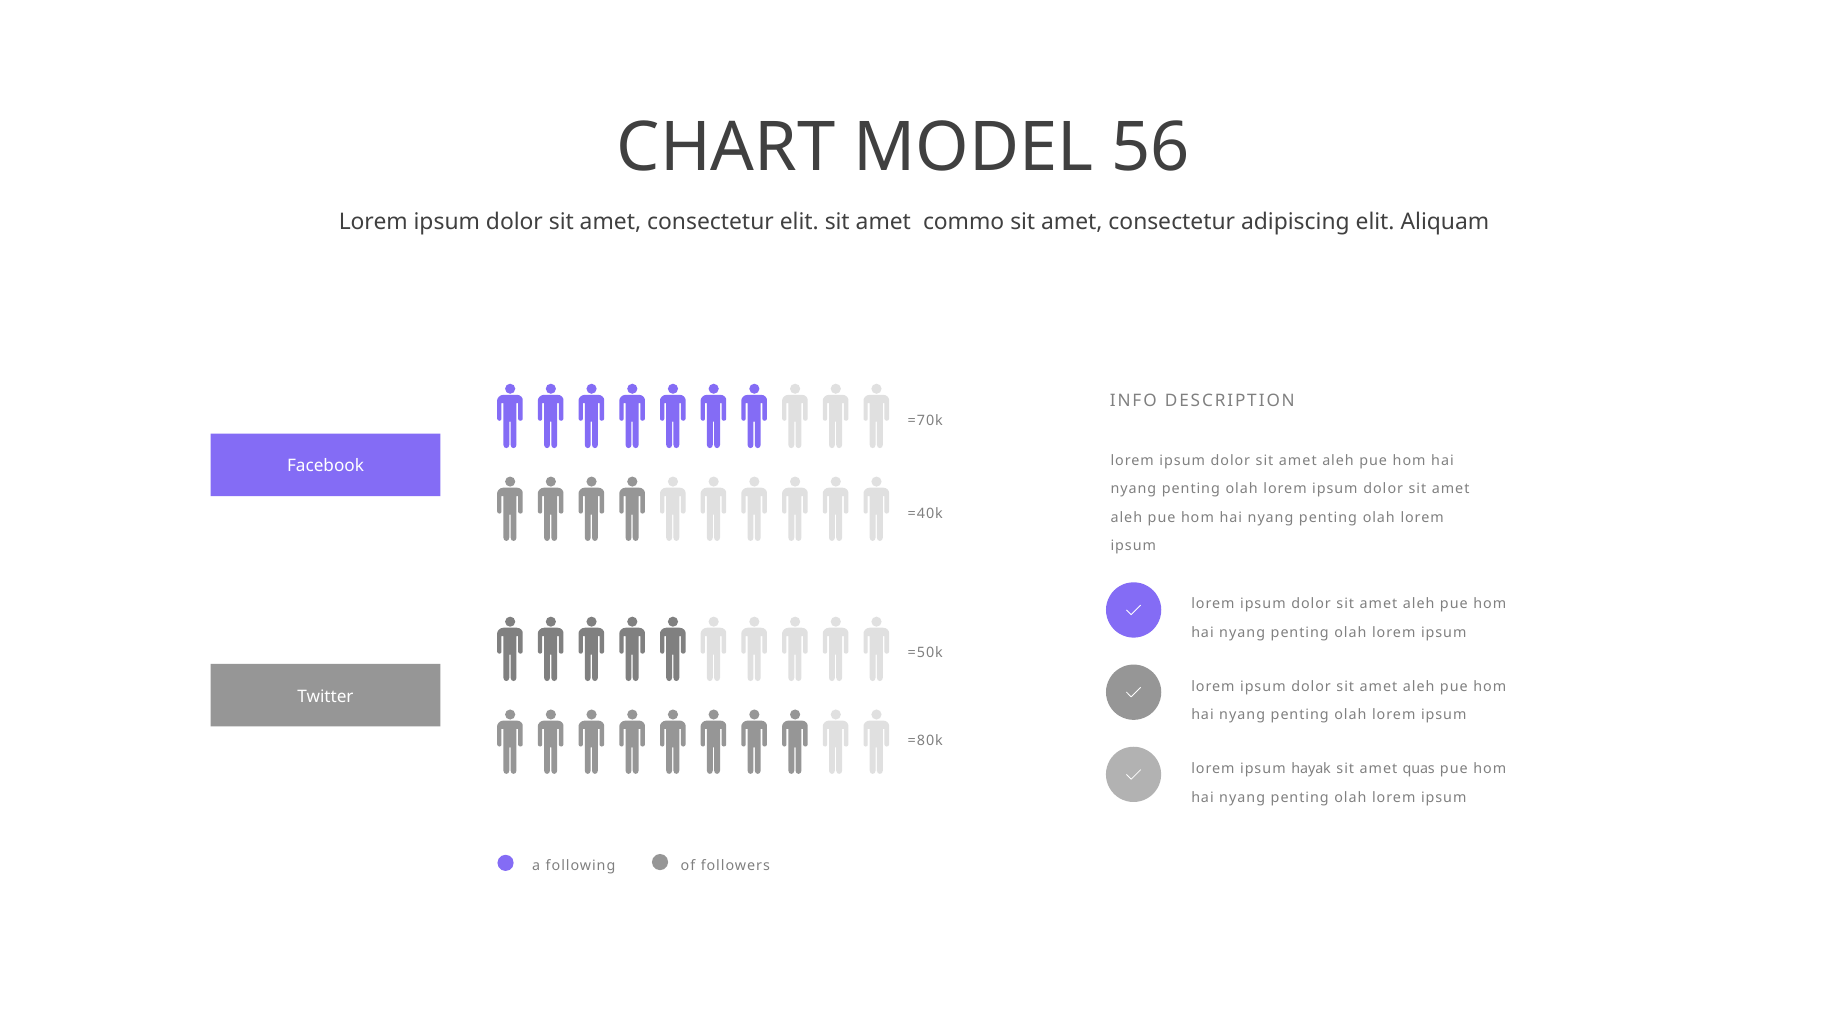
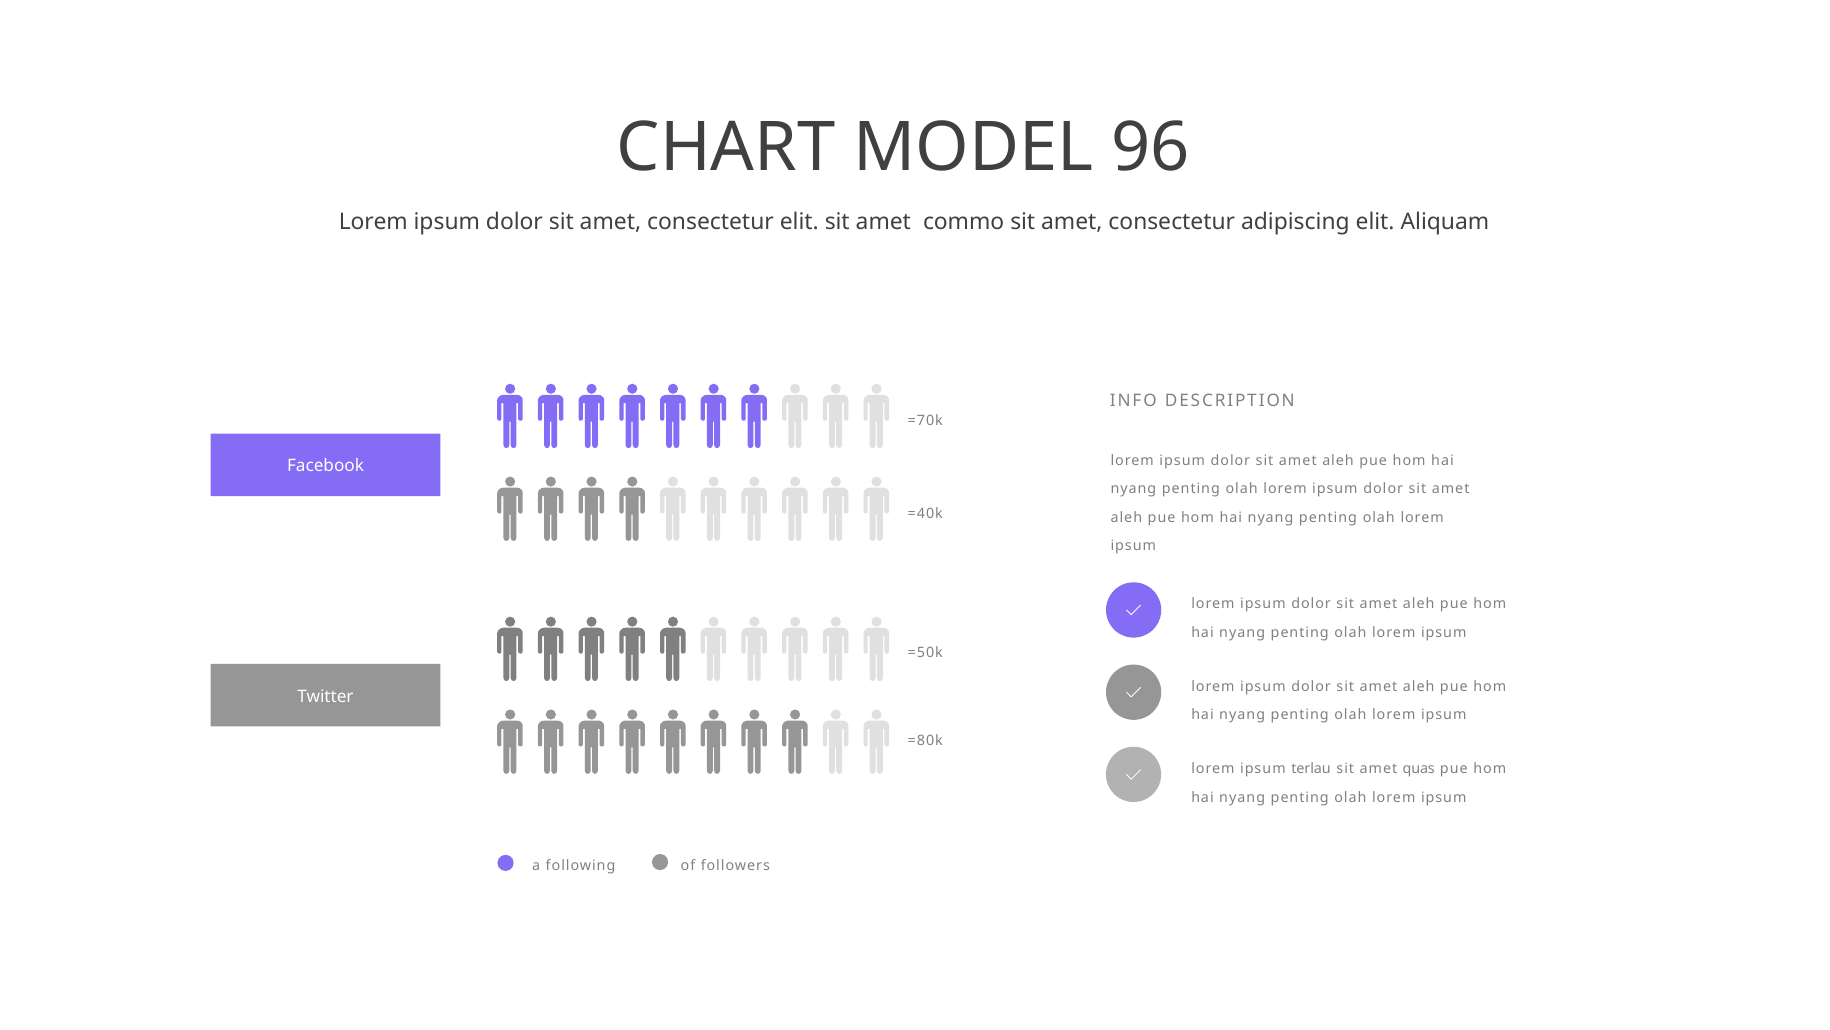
56: 56 -> 96
hayak: hayak -> terlau
